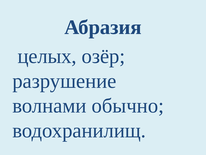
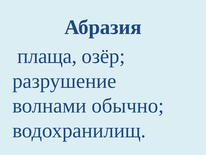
целых: целых -> плаща
